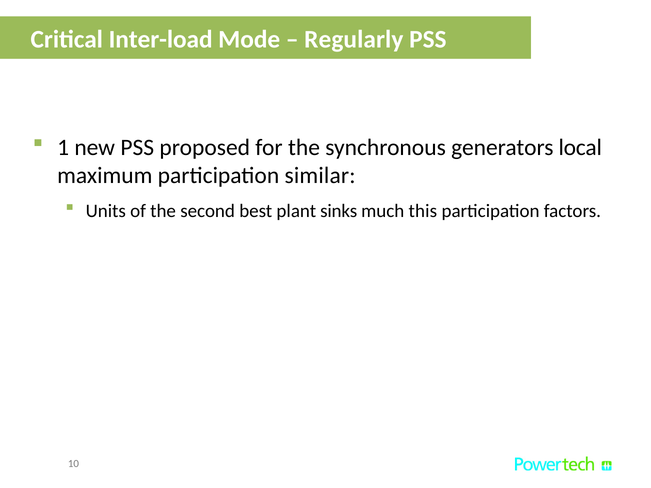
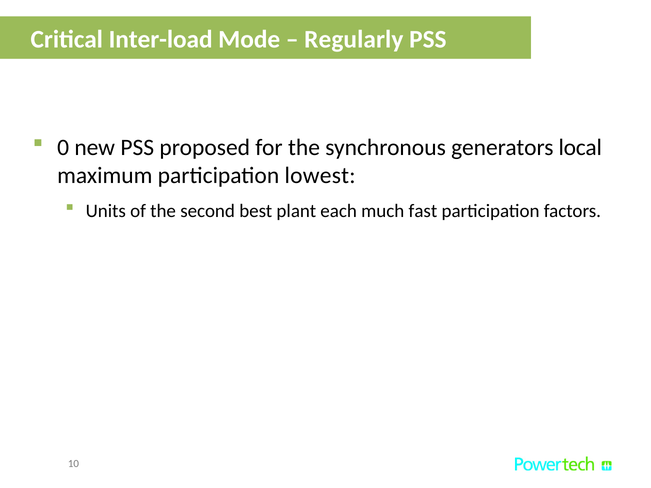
1: 1 -> 0
similar: similar -> lowest
sinks: sinks -> each
this: this -> fast
